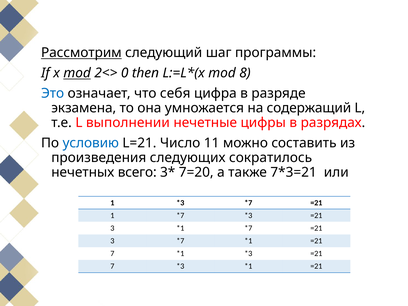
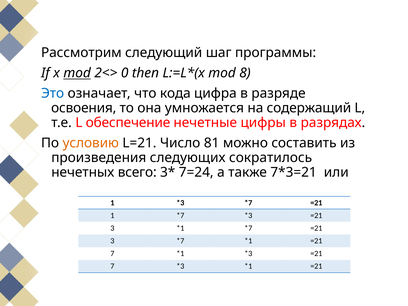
Рассмотрим underline: present -> none
себя: себя -> кода
экзамена: экзамена -> освоения
выполнении: выполнении -> обеспечение
условию colour: blue -> orange
11: 11 -> 81
7=20: 7=20 -> 7=24
